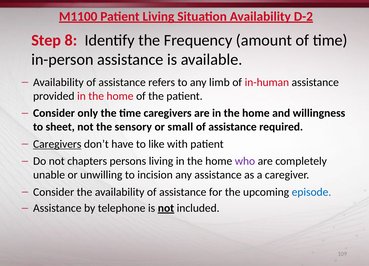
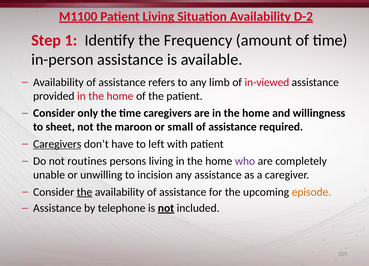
8: 8 -> 1
in-human: in-human -> in-viewed
sensory: sensory -> maroon
like: like -> left
chapters: chapters -> routines
the at (84, 192) underline: none -> present
episode colour: blue -> orange
